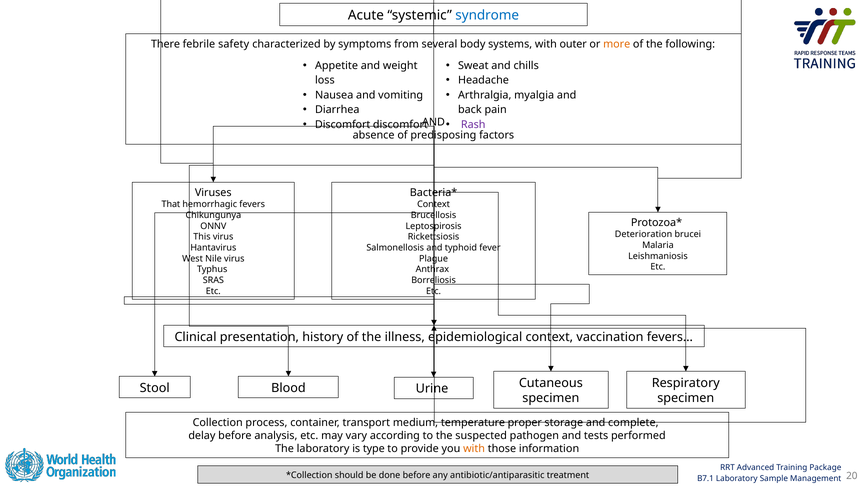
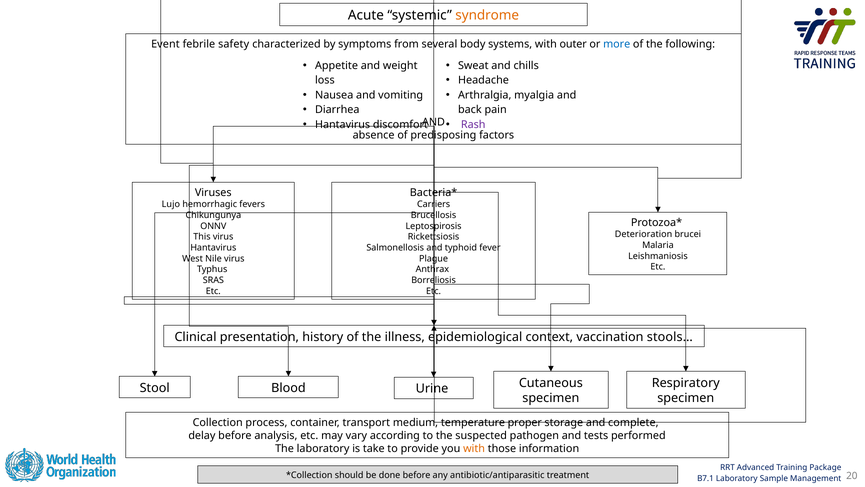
syndrome colour: blue -> orange
There: There -> Event
more colour: orange -> blue
Discomfort at (343, 124): Discomfort -> Hantavirus
That: That -> Lujo
Context at (434, 204): Context -> Carriers
fevers…: fevers… -> stools…
type: type -> take
